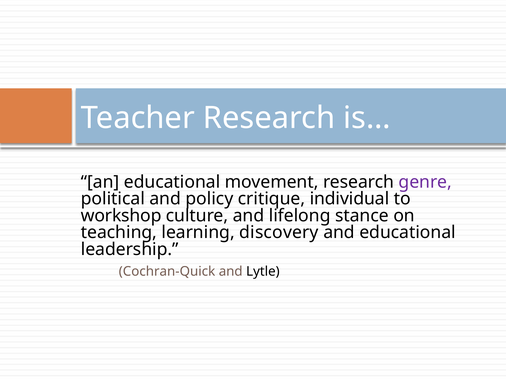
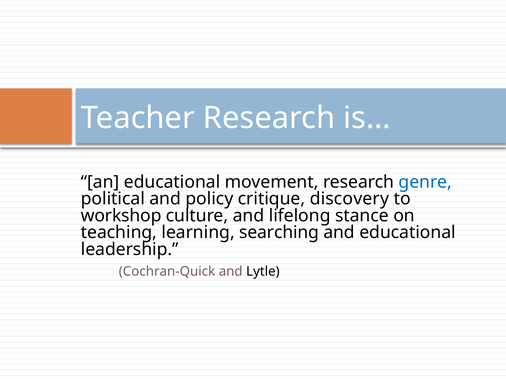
genre colour: purple -> blue
individual: individual -> discovery
discovery: discovery -> searching
